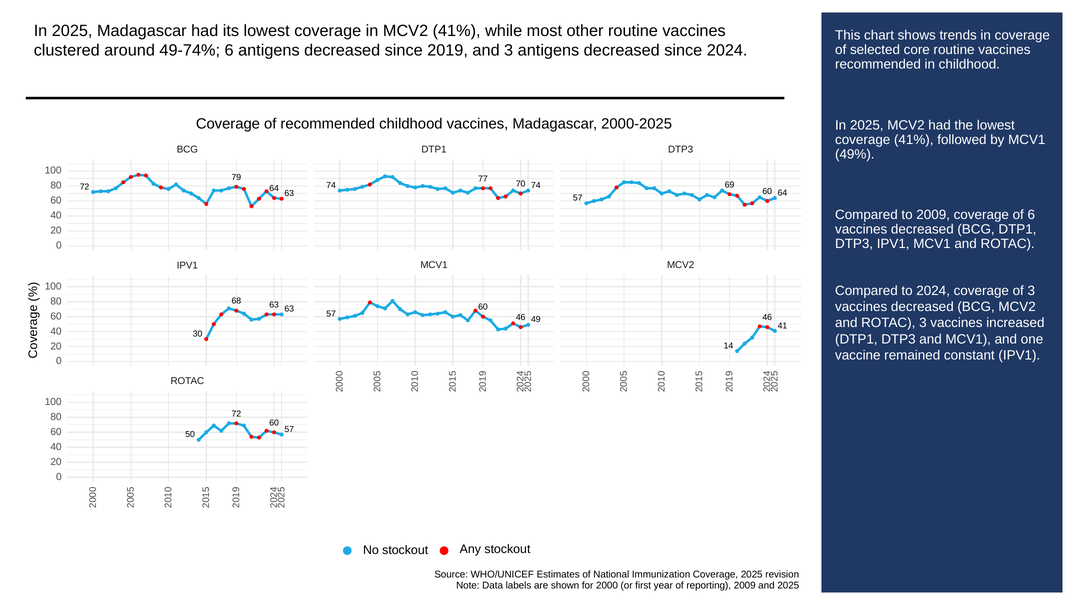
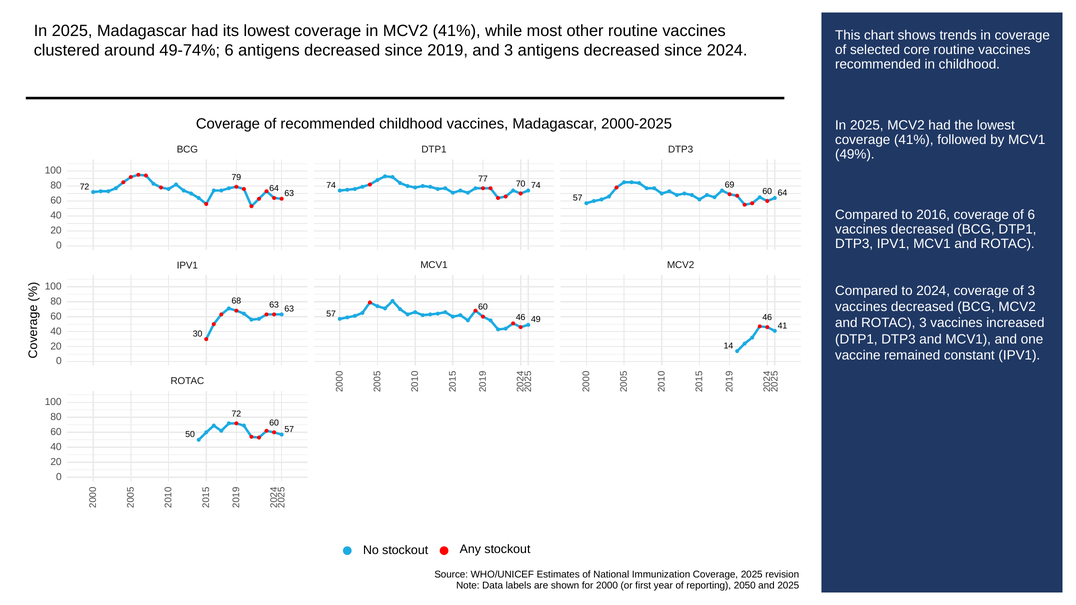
to 2009: 2009 -> 2016
reporting 2009: 2009 -> 2050
